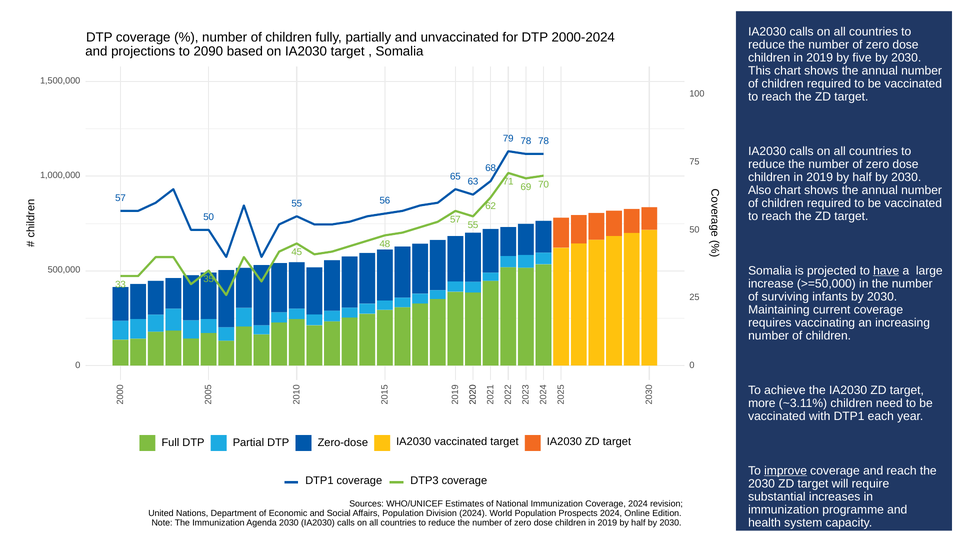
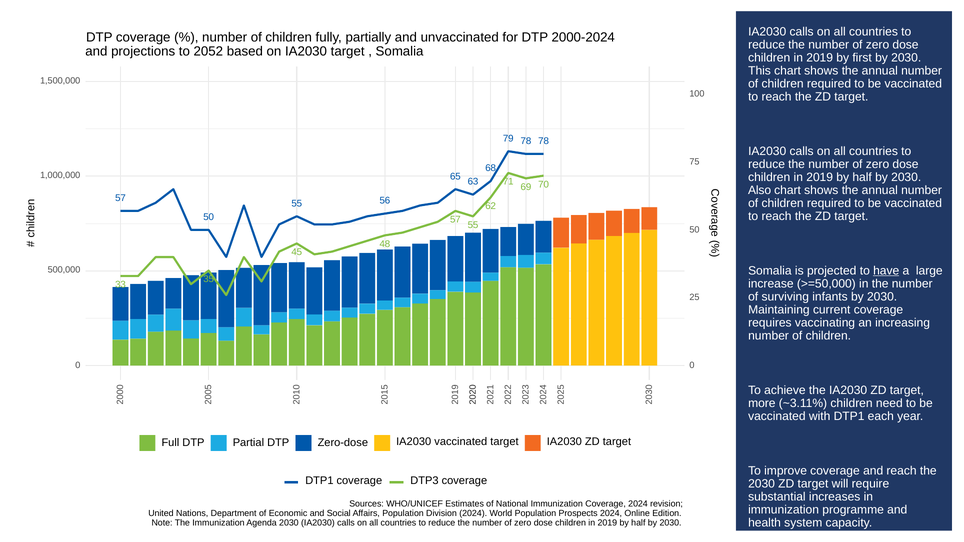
2090: 2090 -> 2052
five: five -> first
improve underline: present -> none
